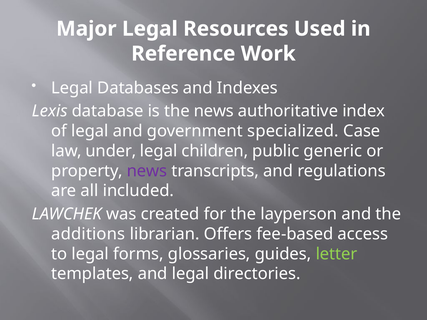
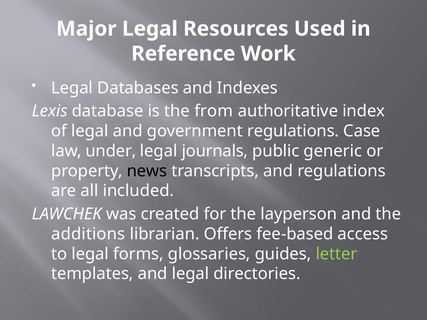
the news: news -> from
government specialized: specialized -> regulations
children: children -> journals
news at (147, 171) colour: purple -> black
